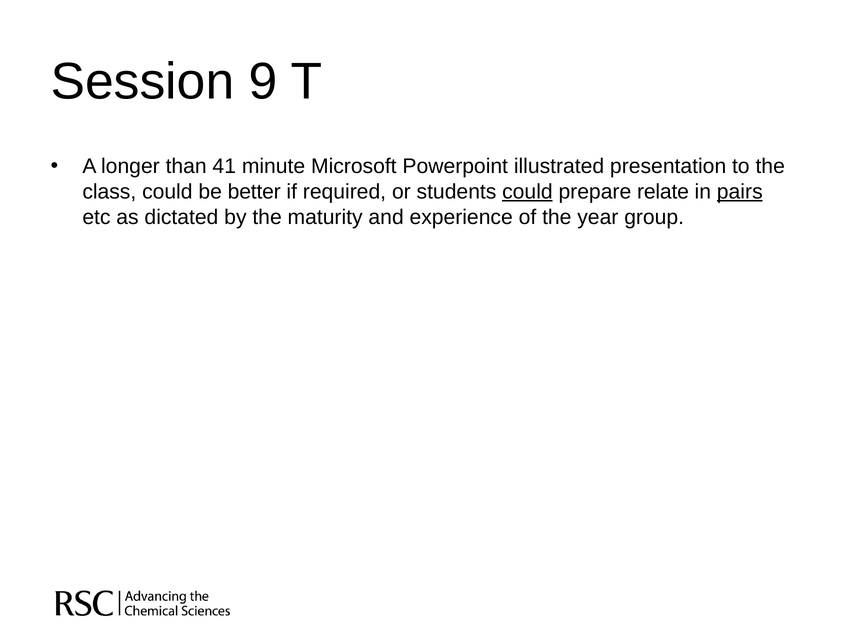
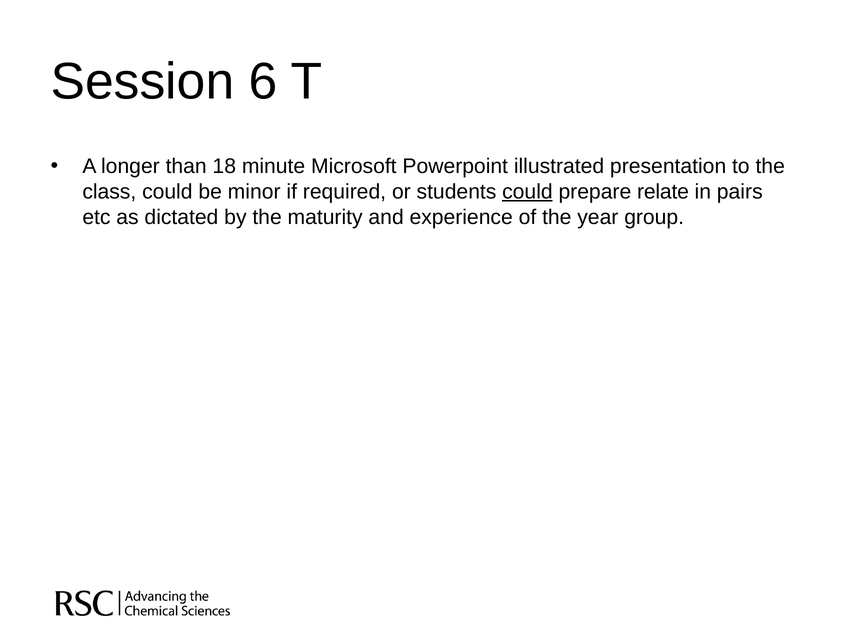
9: 9 -> 6
41: 41 -> 18
better: better -> minor
pairs underline: present -> none
